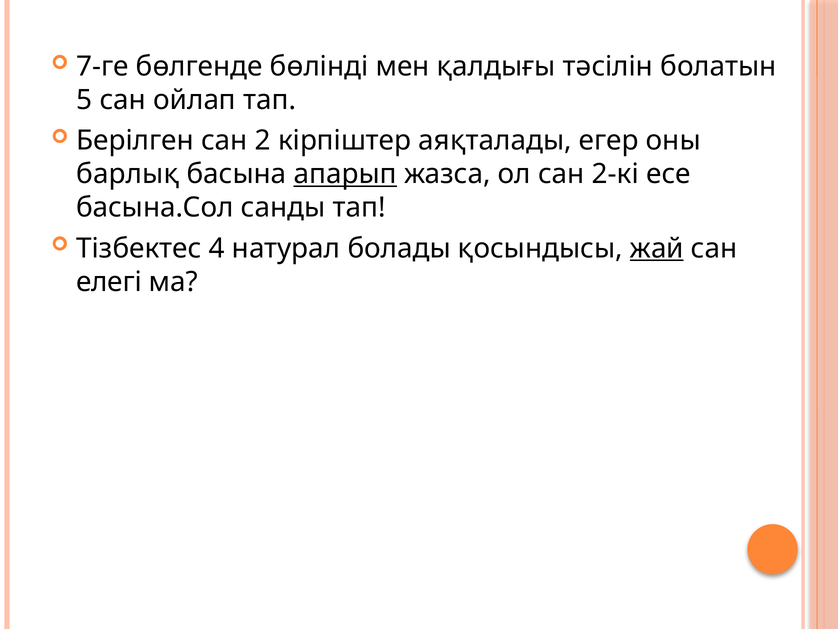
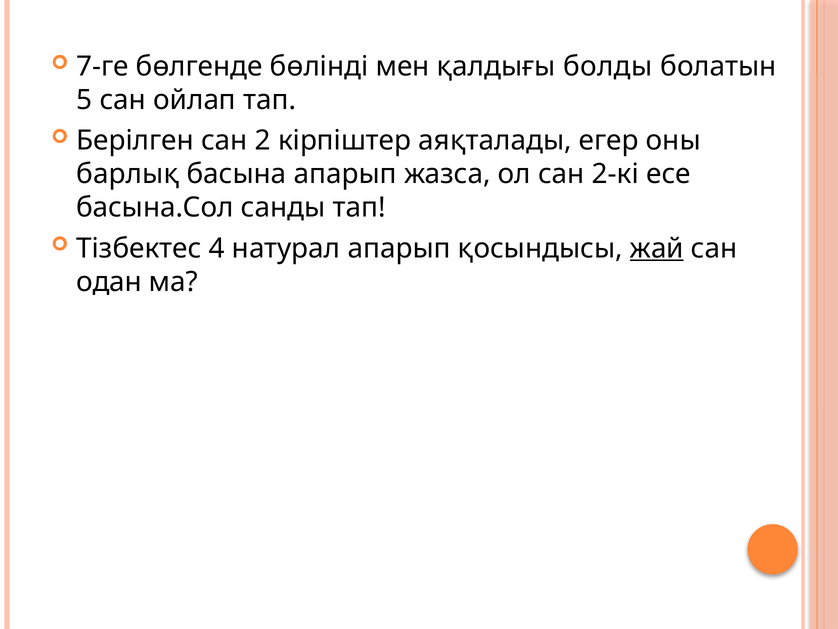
тәсілін: тәсілін -> болды
апарып at (345, 174) underline: present -> none
натурал болады: болады -> апарып
елегі: елегі -> одан
